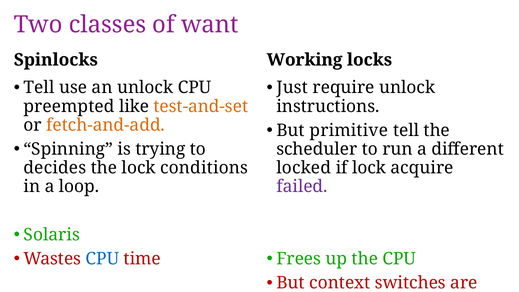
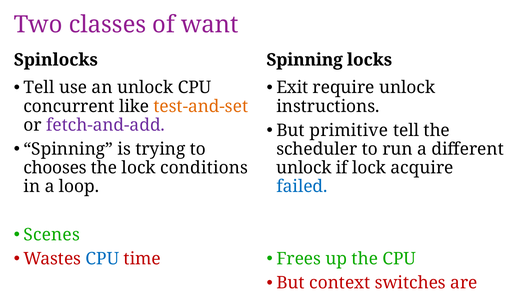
Working at (305, 60): Working -> Spinning
Just: Just -> Exit
preempted: preempted -> concurrent
fetch-and-add colour: orange -> purple
decides: decides -> chooses
locked at (304, 168): locked -> unlock
failed colour: purple -> blue
Solaris: Solaris -> Scenes
